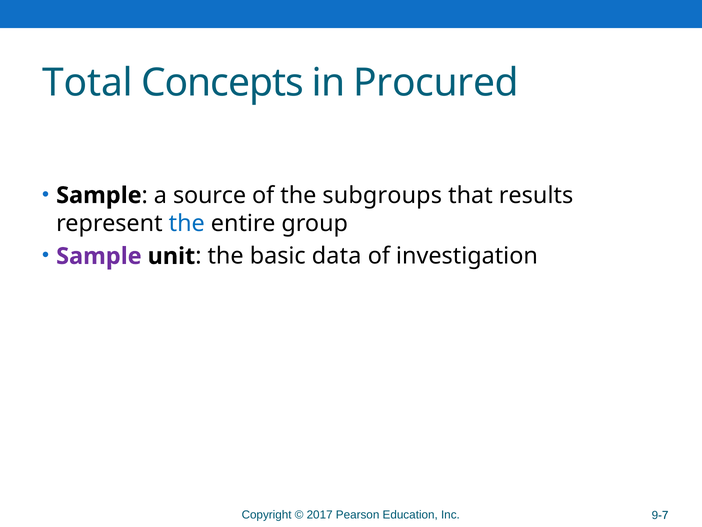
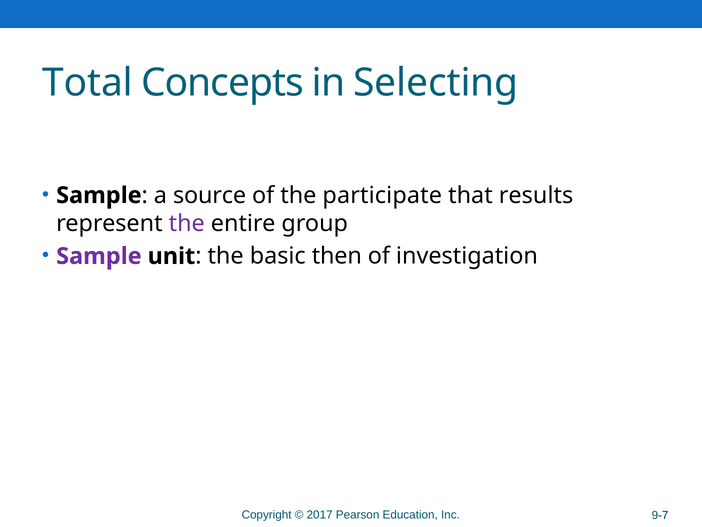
Procured: Procured -> Selecting
subgroups: subgroups -> participate
the at (187, 223) colour: blue -> purple
data: data -> then
